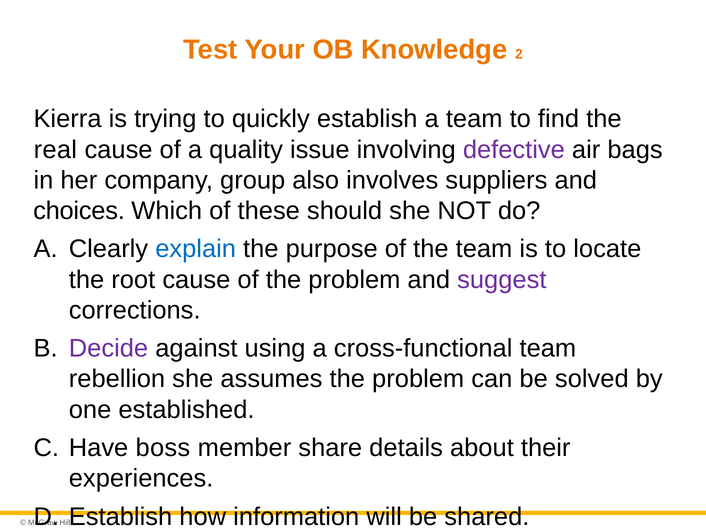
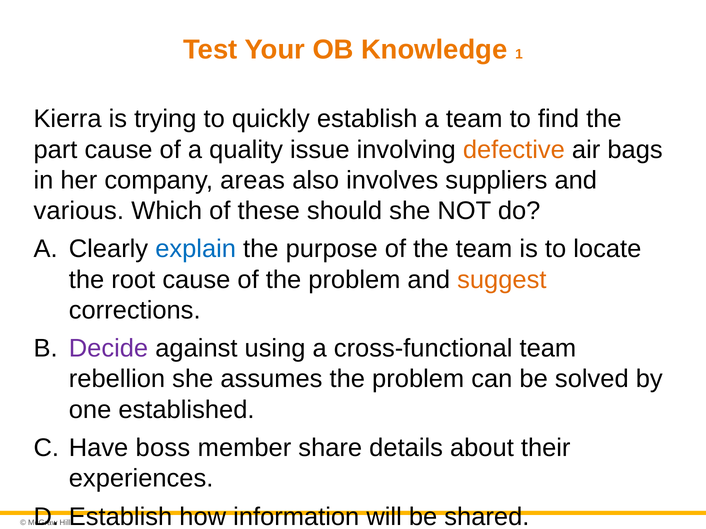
2: 2 -> 1
real: real -> part
defective colour: purple -> orange
group: group -> areas
choices: choices -> various
suggest colour: purple -> orange
